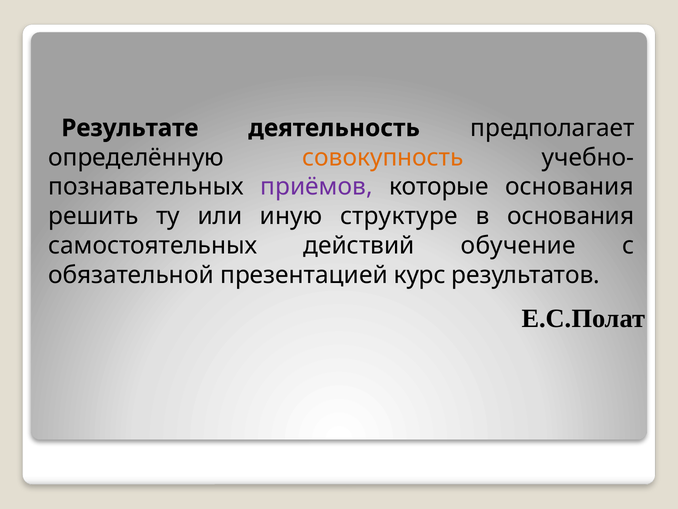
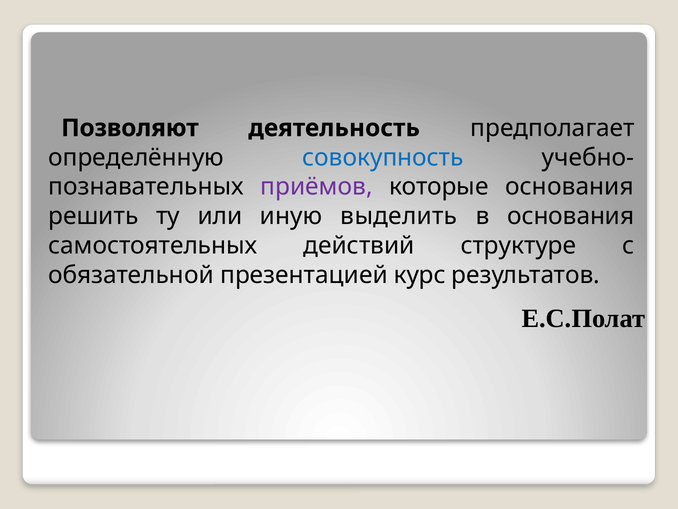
Результате: Результате -> Позволяют
совокупность colour: orange -> blue
структуре: структуре -> выделить
обучение: обучение -> структуре
